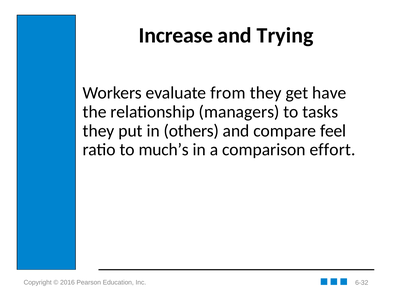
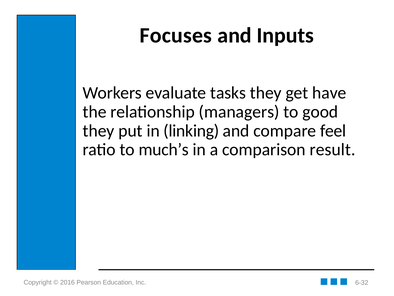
Increase: Increase -> Focuses
Trying: Trying -> Inputs
from: from -> tasks
tasks: tasks -> good
others: others -> linking
effort: effort -> result
